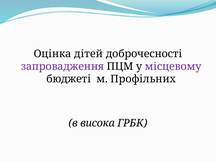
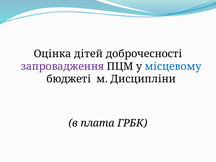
місцевому colour: purple -> blue
Профільних: Профільних -> Дисципліни
висока: висока -> плата
